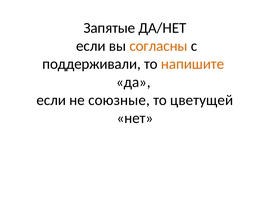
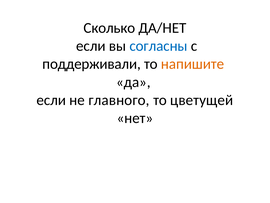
Запятые: Запятые -> Сколько
согласны colour: orange -> blue
союзные: союзные -> главного
